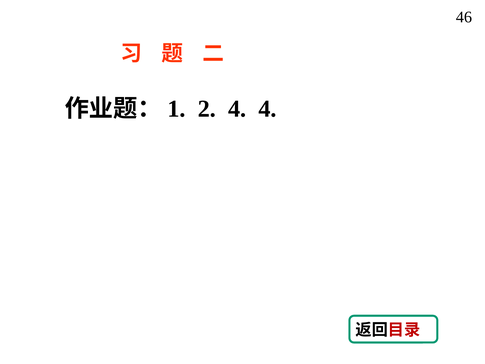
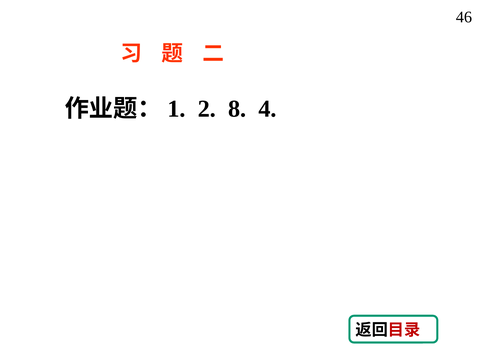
2 4: 4 -> 8
